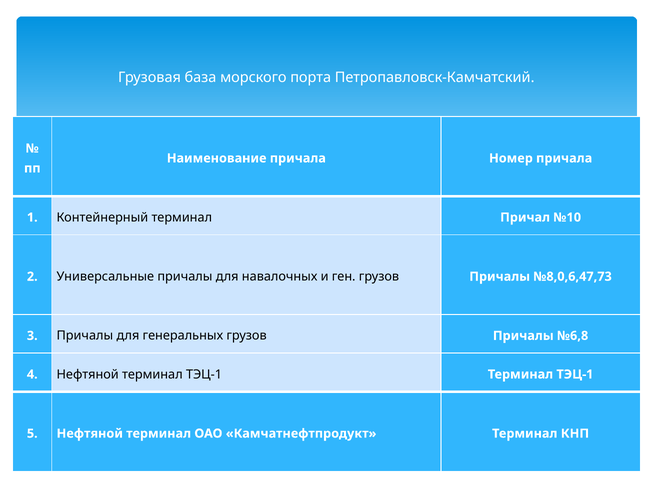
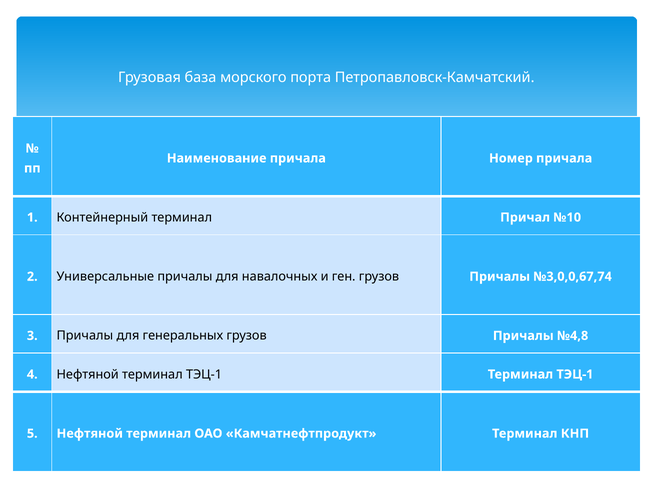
№8,0,6,47,73: №8,0,6,47,73 -> №3,0,0,67,74
№6,8: №6,8 -> №4,8
